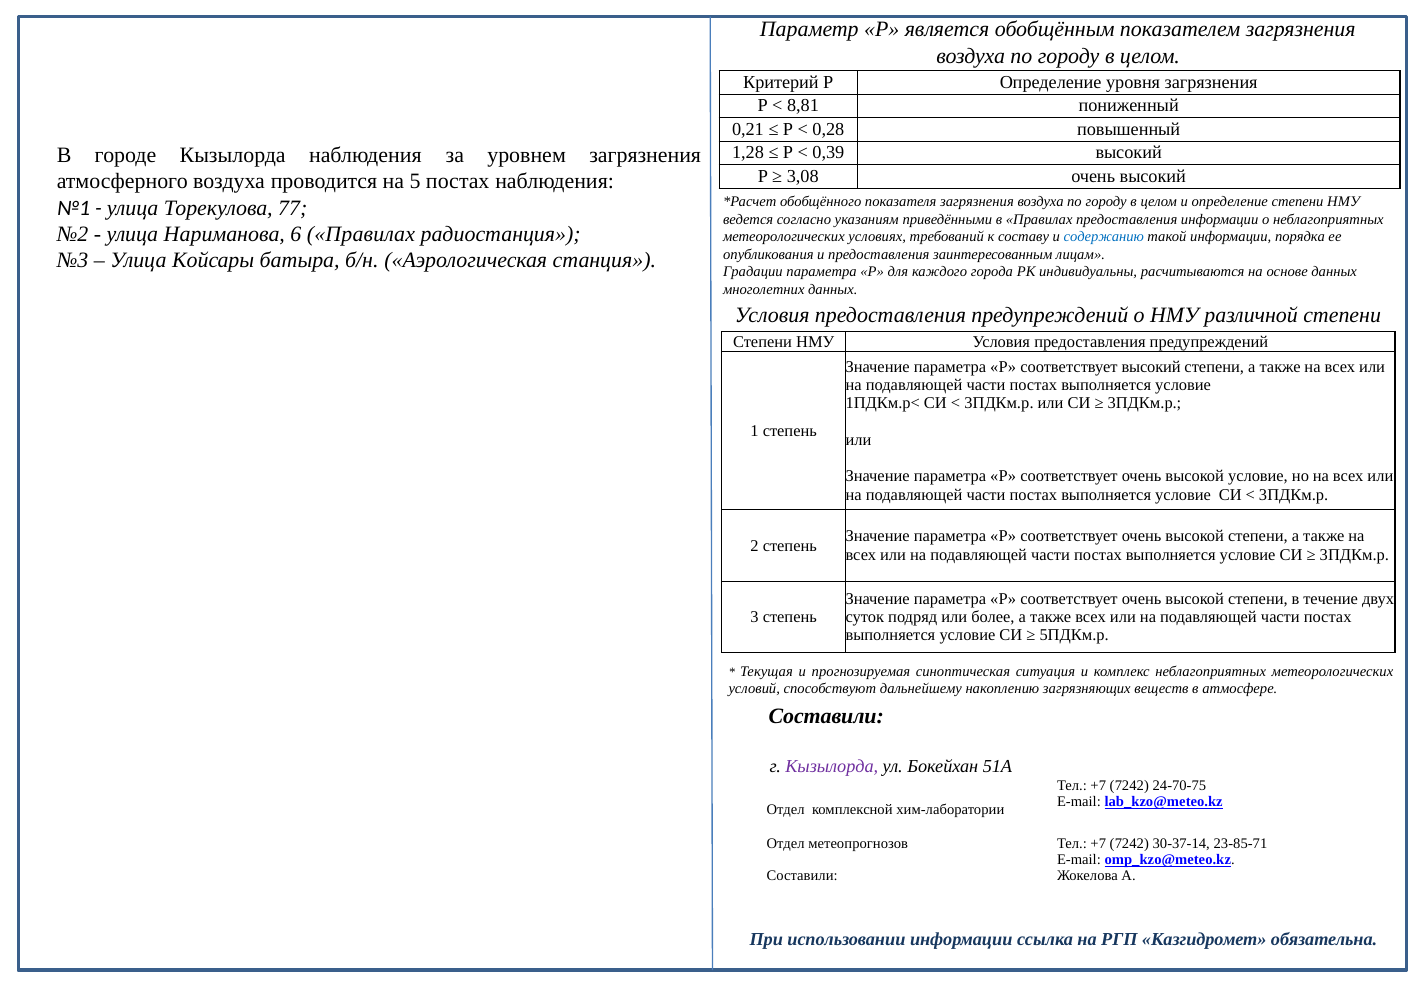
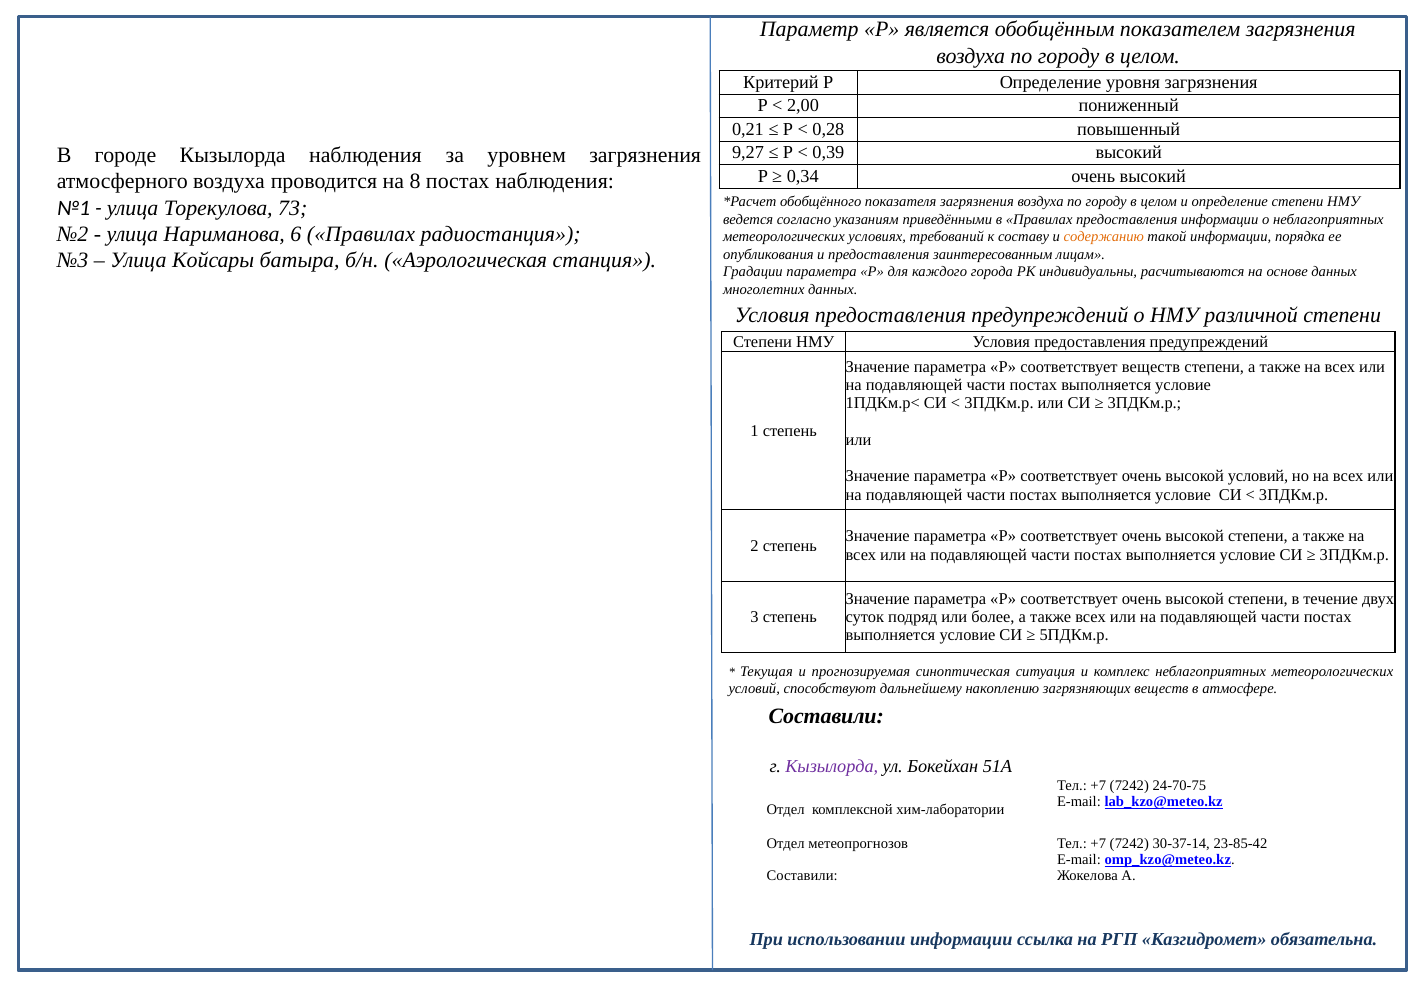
8,81: 8,81 -> 2,00
1,28: 1,28 -> 9,27
3,08: 3,08 -> 0,34
5: 5 -> 8
77: 77 -> 73
содержанию colour: blue -> orange
соответствует высокий: высокий -> веществ
высокой условие: условие -> условий
23-85-71: 23-85-71 -> 23-85-42
